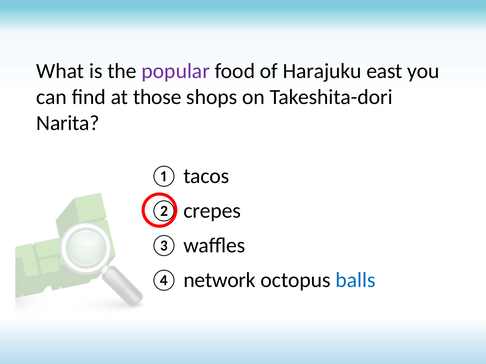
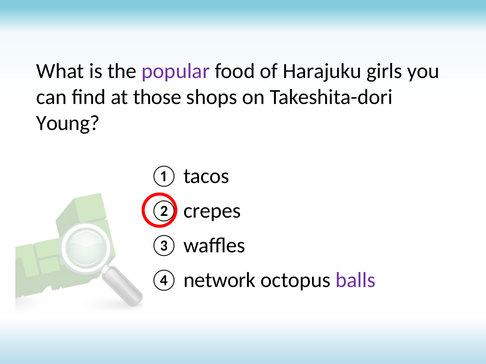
east: east -> girls
Narita: Narita -> Young
balls colour: blue -> purple
